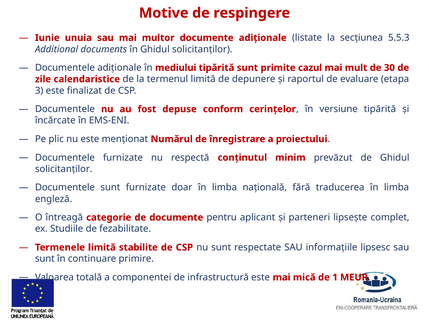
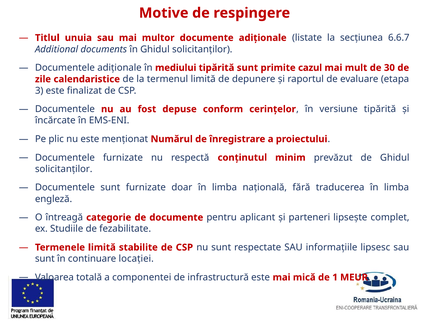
Iunie: Iunie -> Titlul
5.5.3: 5.5.3 -> 6.6.7
primire: primire -> locației
